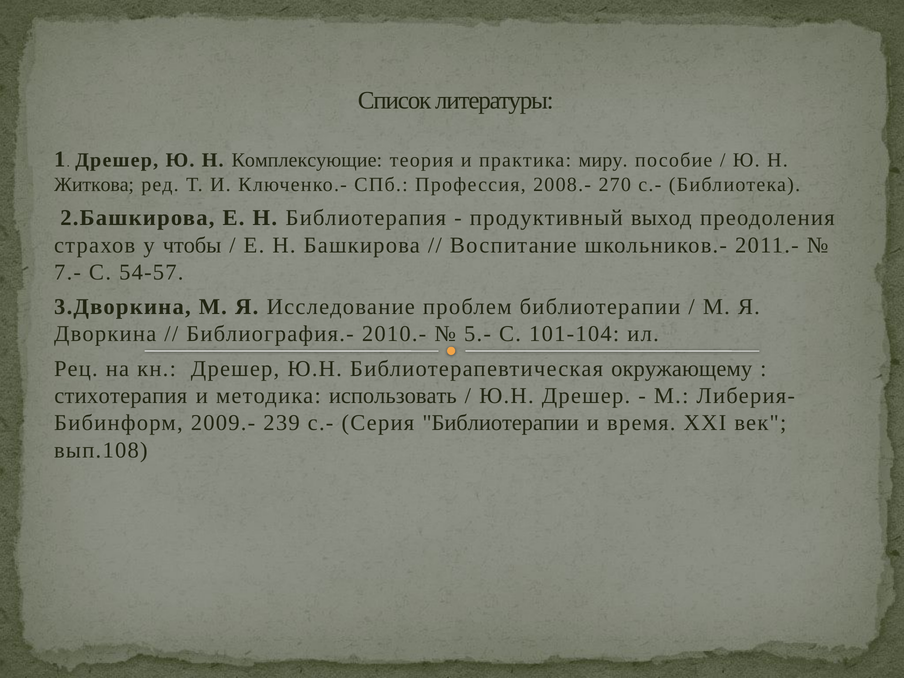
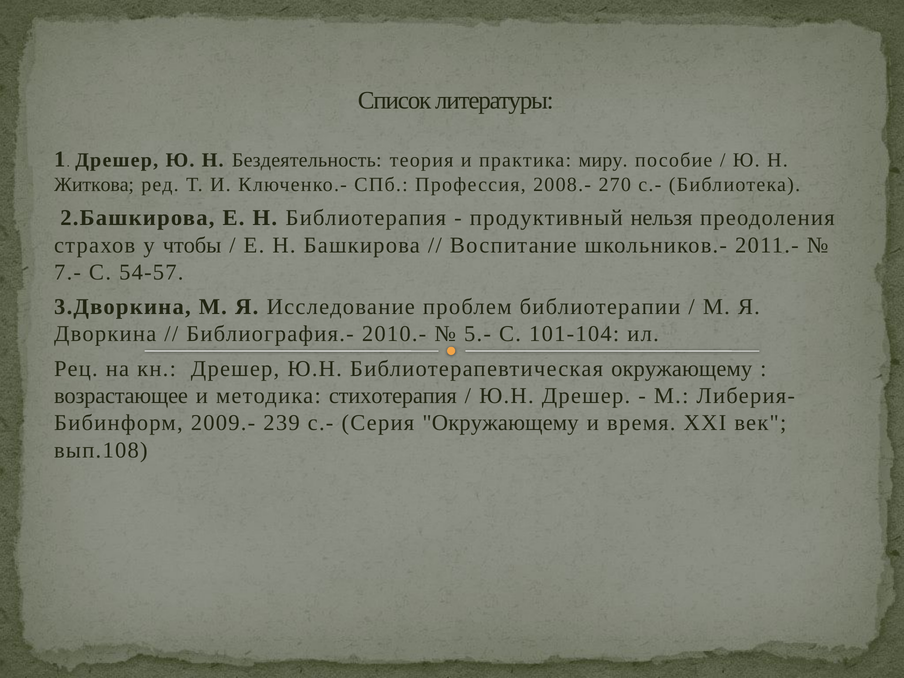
Комплексующие: Комплексующие -> Бездеятельность
выход: выход -> нельзя
стихотерапия: стихотерапия -> возрастающее
использовать: использовать -> стихотерапия
Серия Библиотерапии: Библиотерапии -> Окружающему
